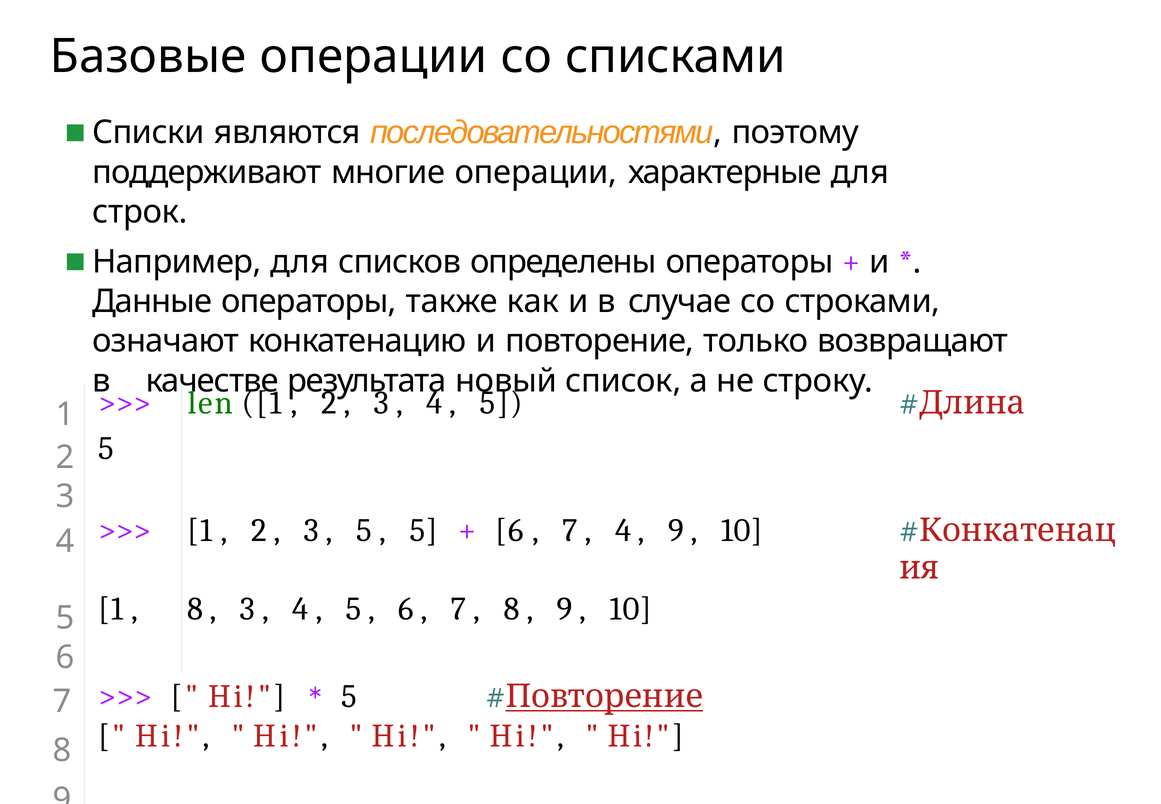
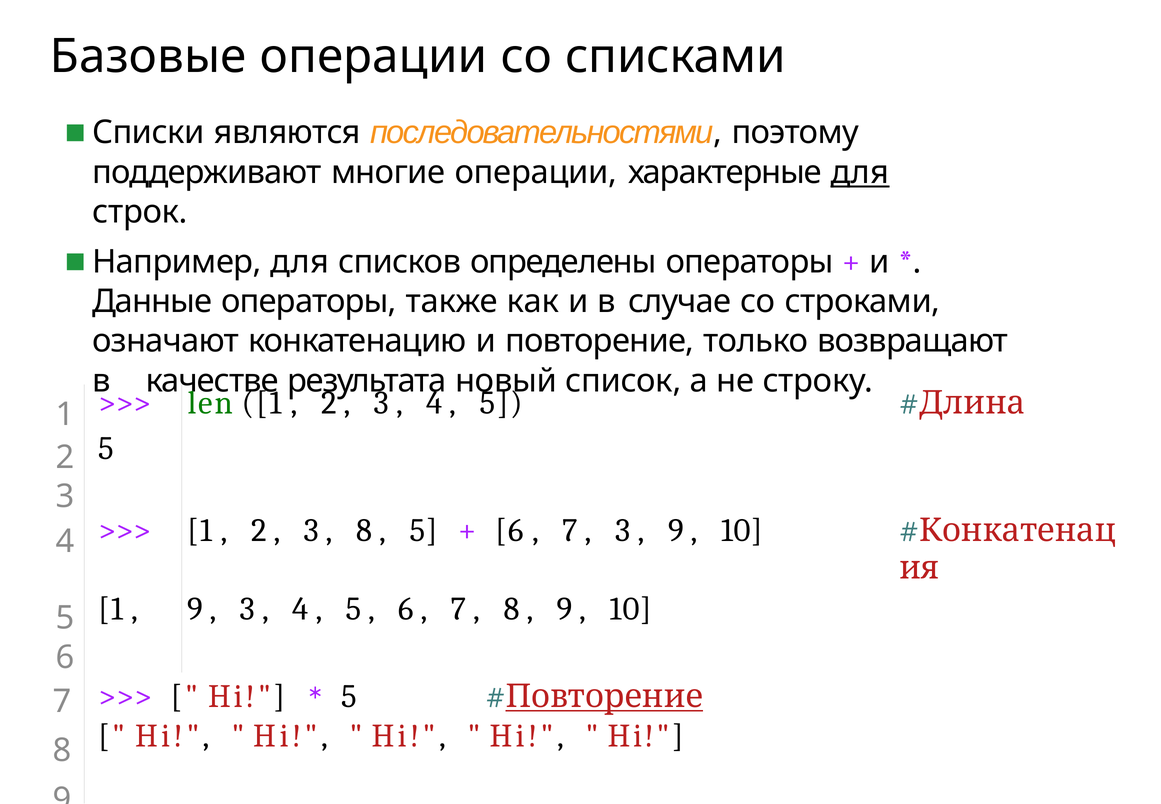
для at (860, 172) underline: none -> present
5 at (364, 530): 5 -> 8
4 at (623, 530): 4 -> 3
8 at (195, 609): 8 -> 9
